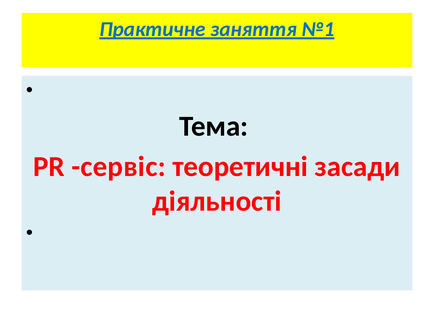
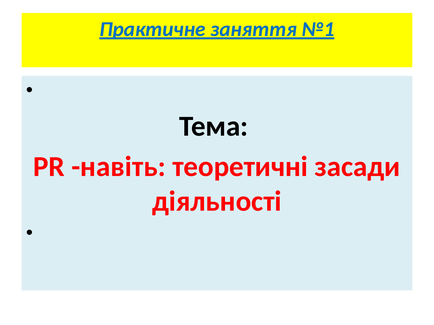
сервіс: сервіс -> навіть
